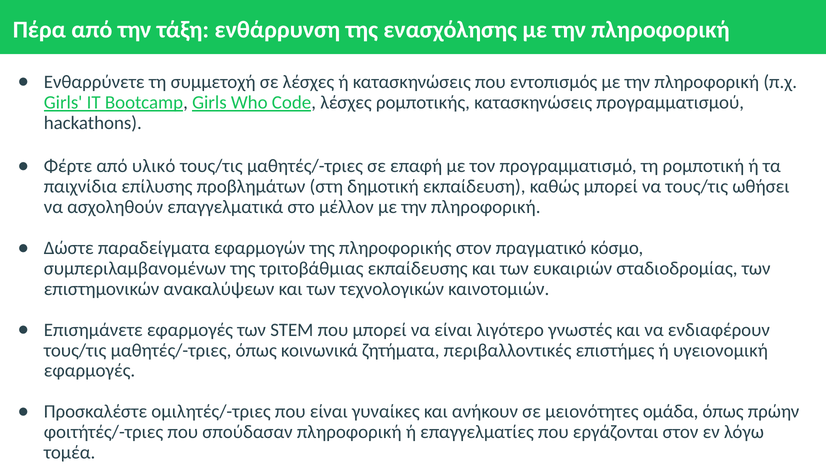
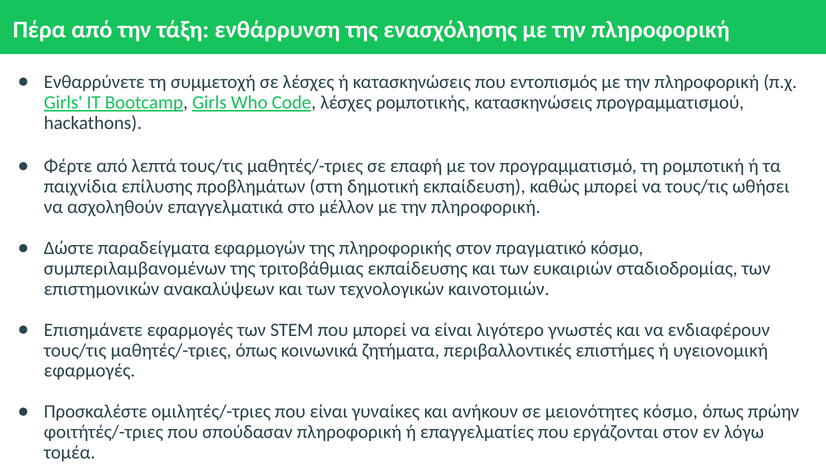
υλικό: υλικό -> λεπτά
μειονότητες ομάδα: ομάδα -> κόσμο
